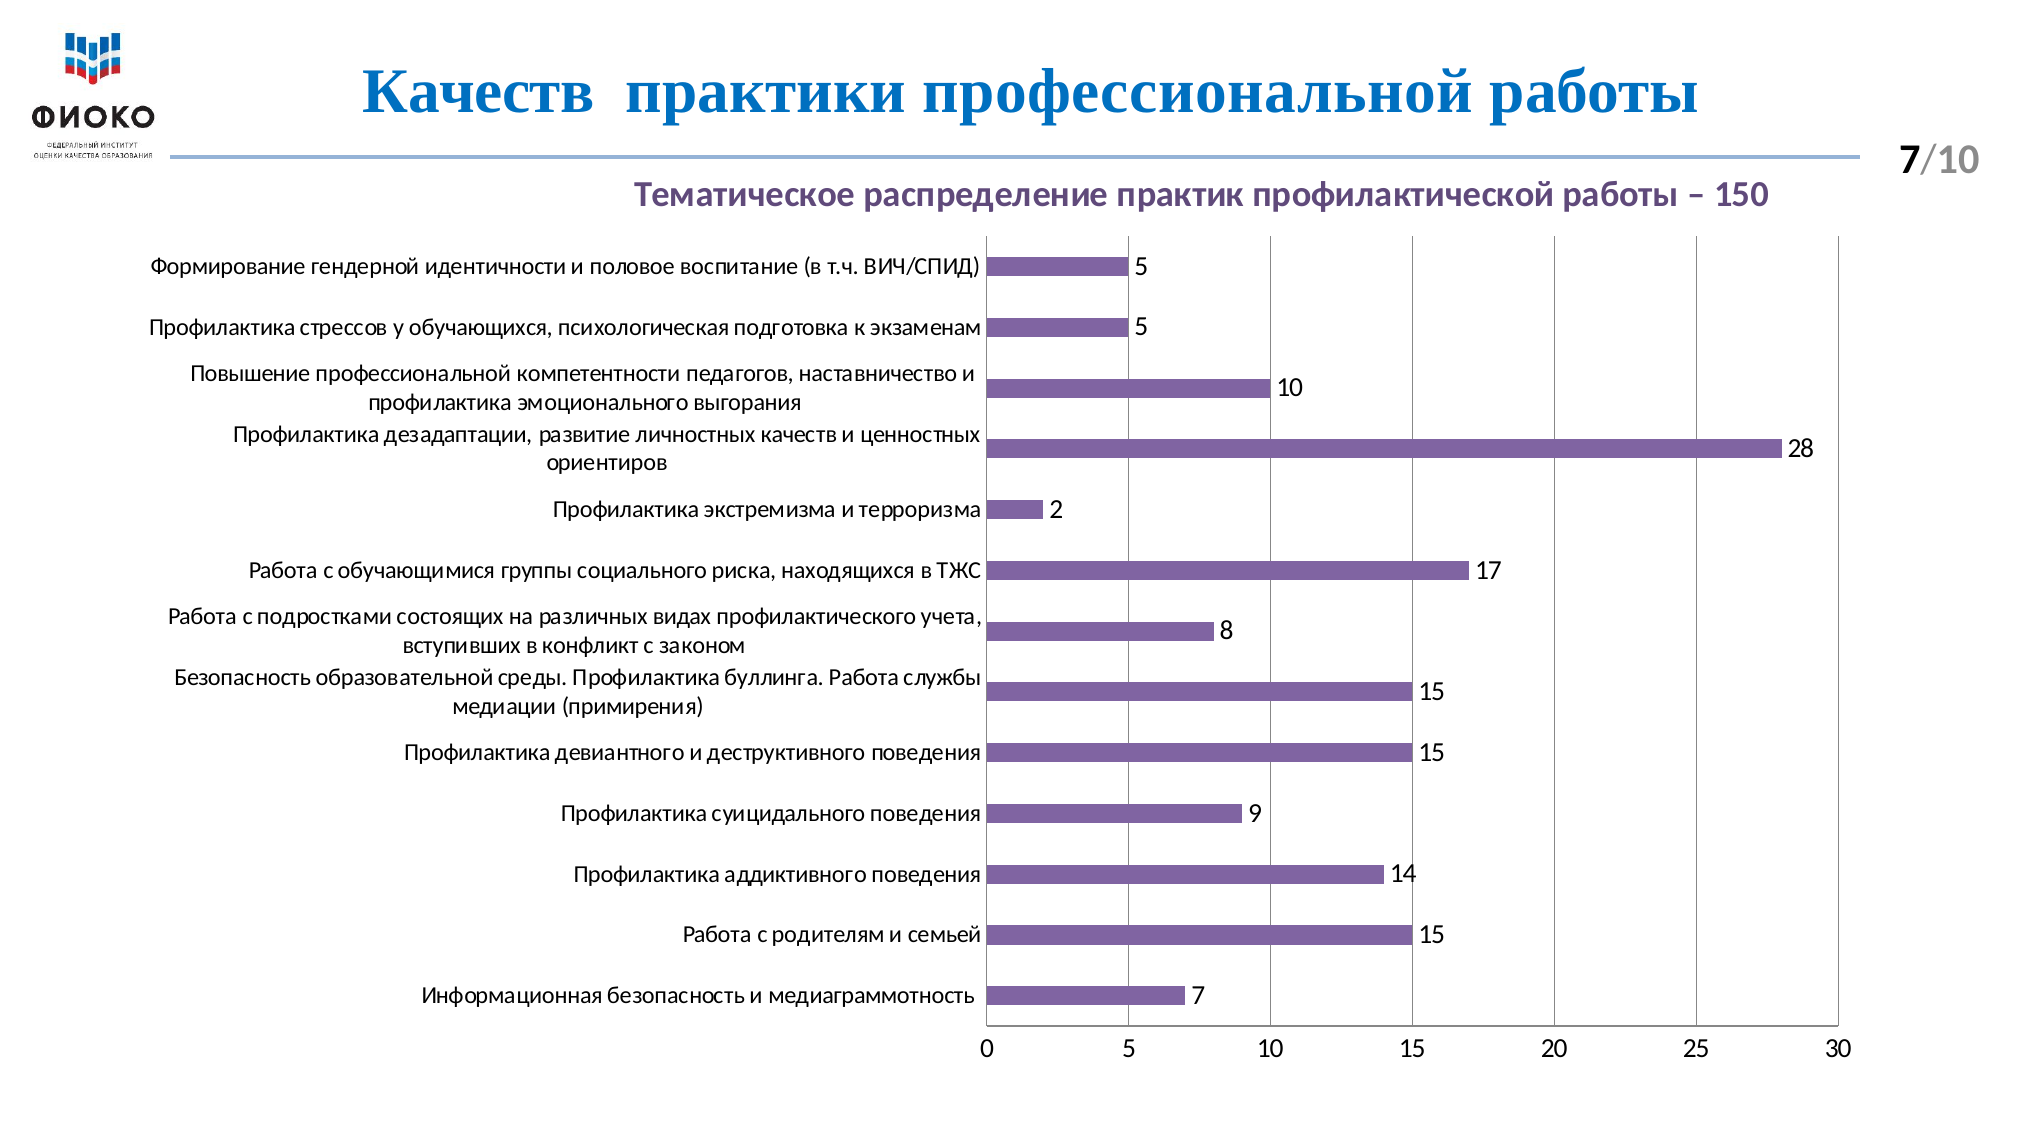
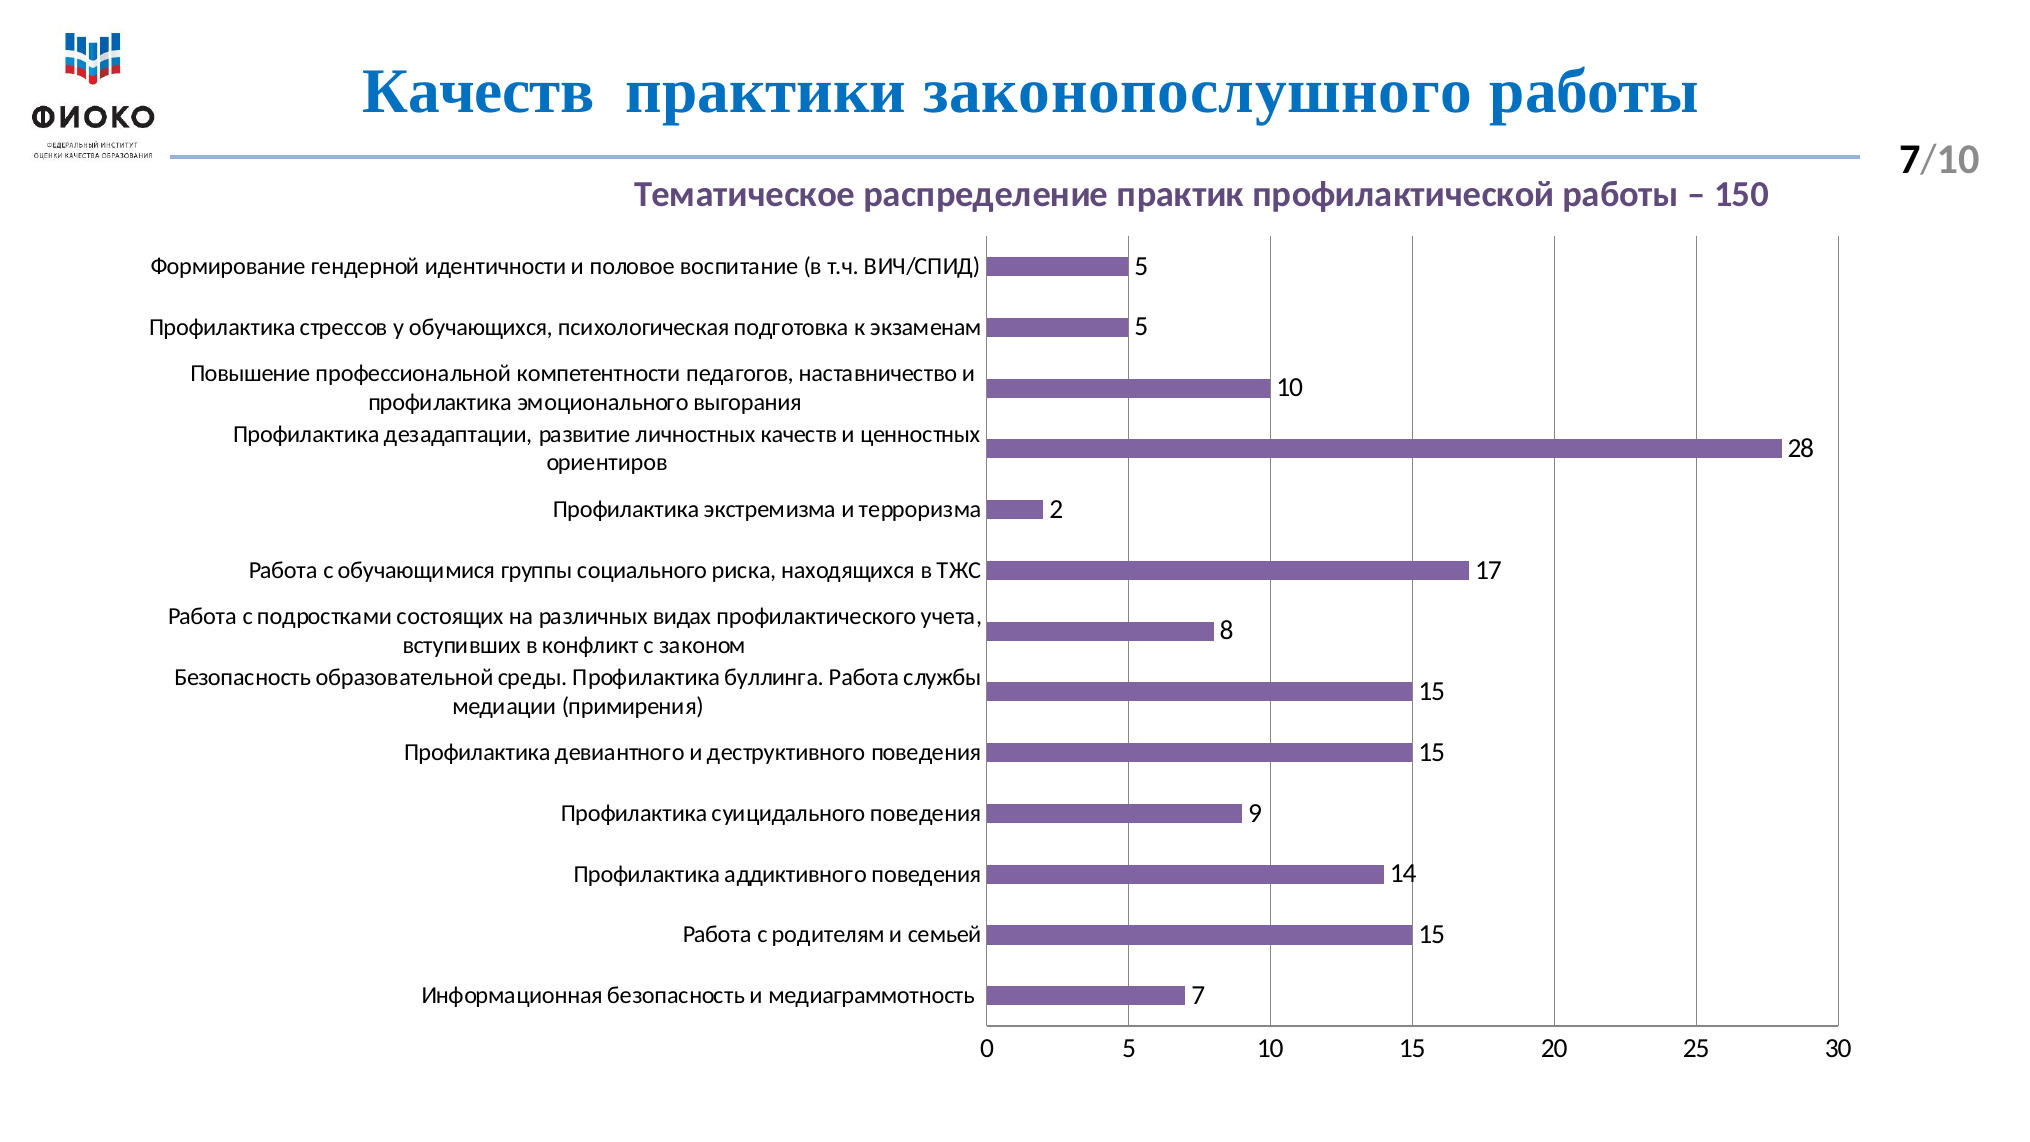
практики профессиональной: профессиональной -> законопослушного
